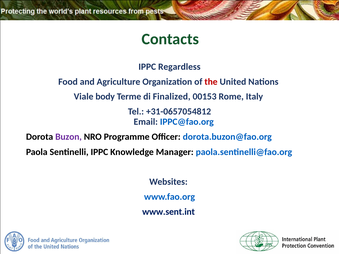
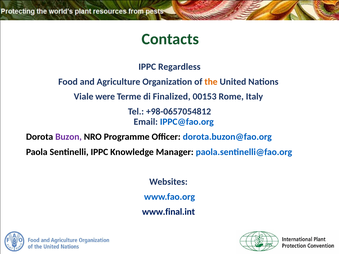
the colour: red -> orange
body: body -> were
+31-0657054812: +31-0657054812 -> +98-0657054812
www.sent.int: www.sent.int -> www.final.int
